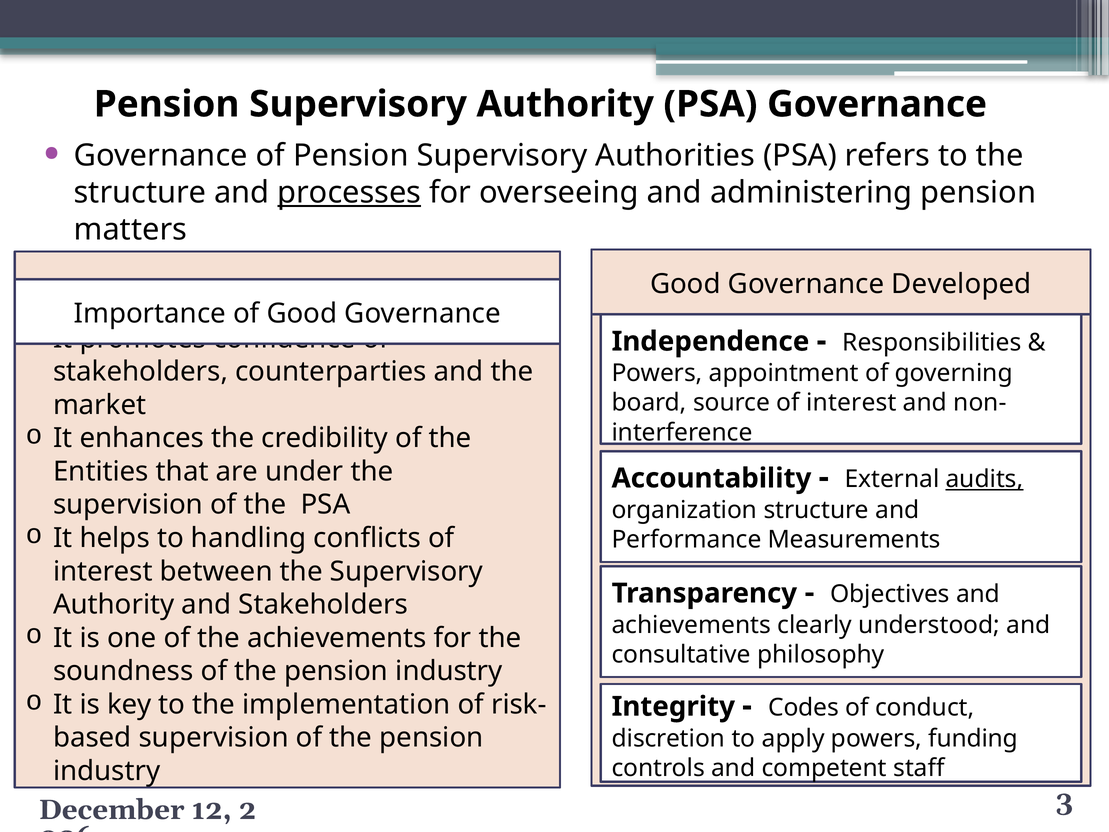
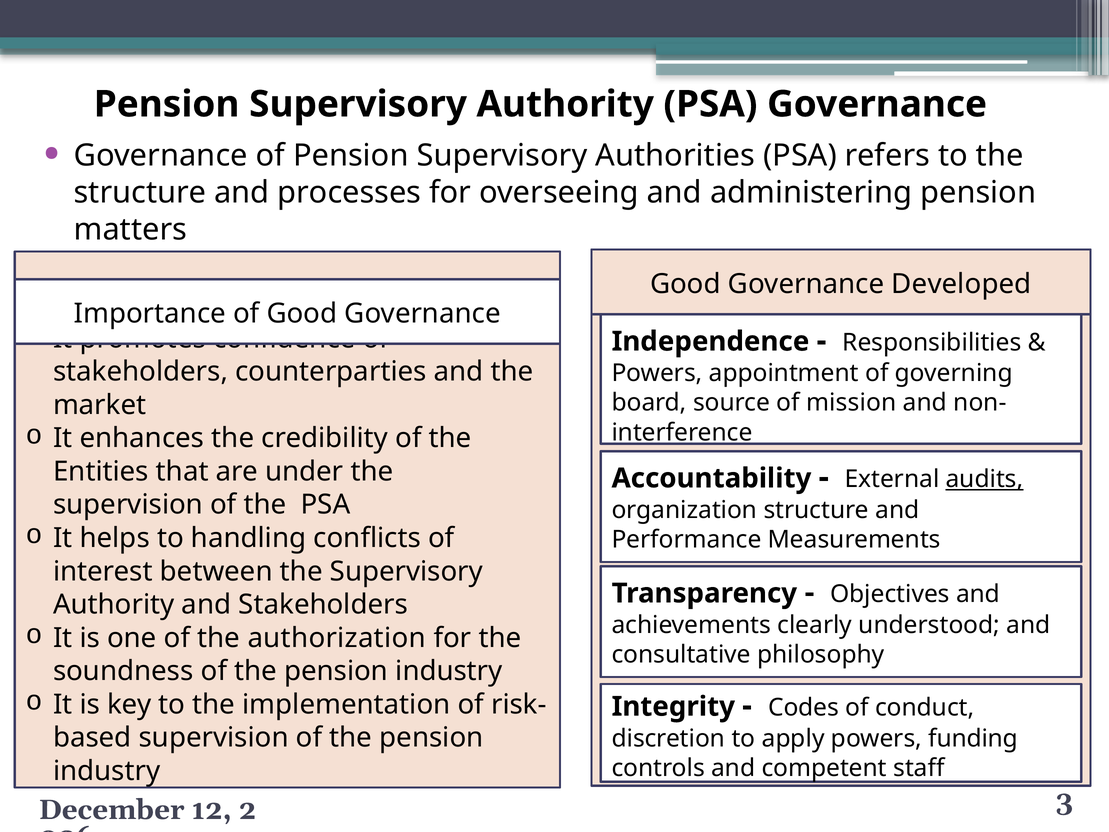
processes underline: present -> none
source of interest: interest -> mission
the achievements: achievements -> authorization
